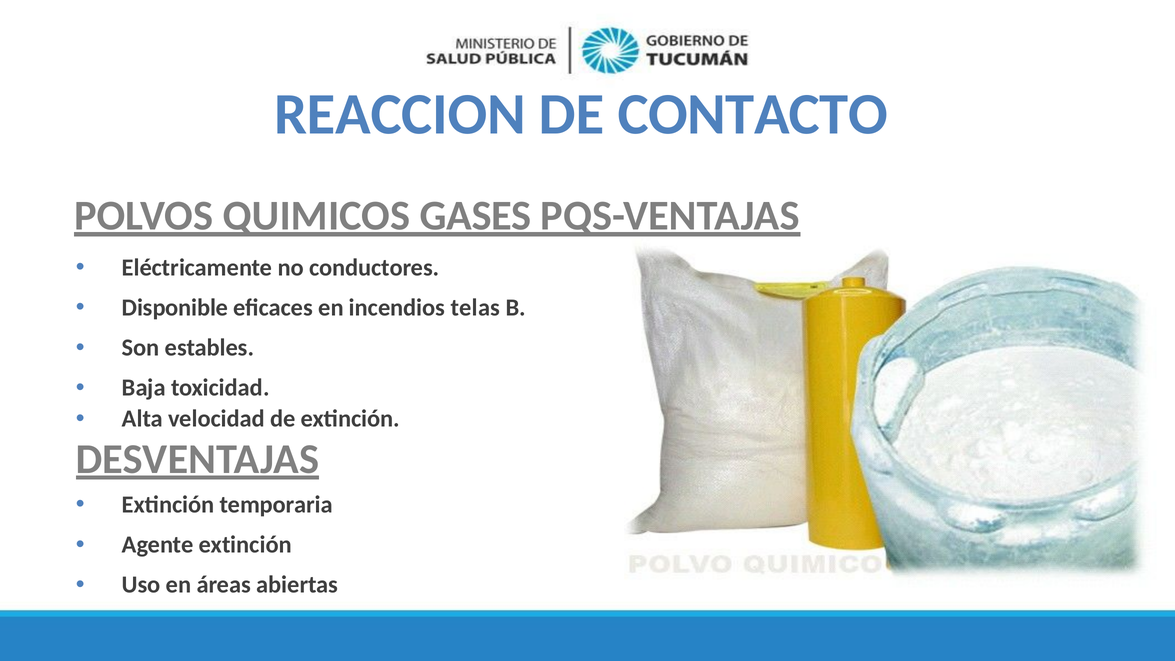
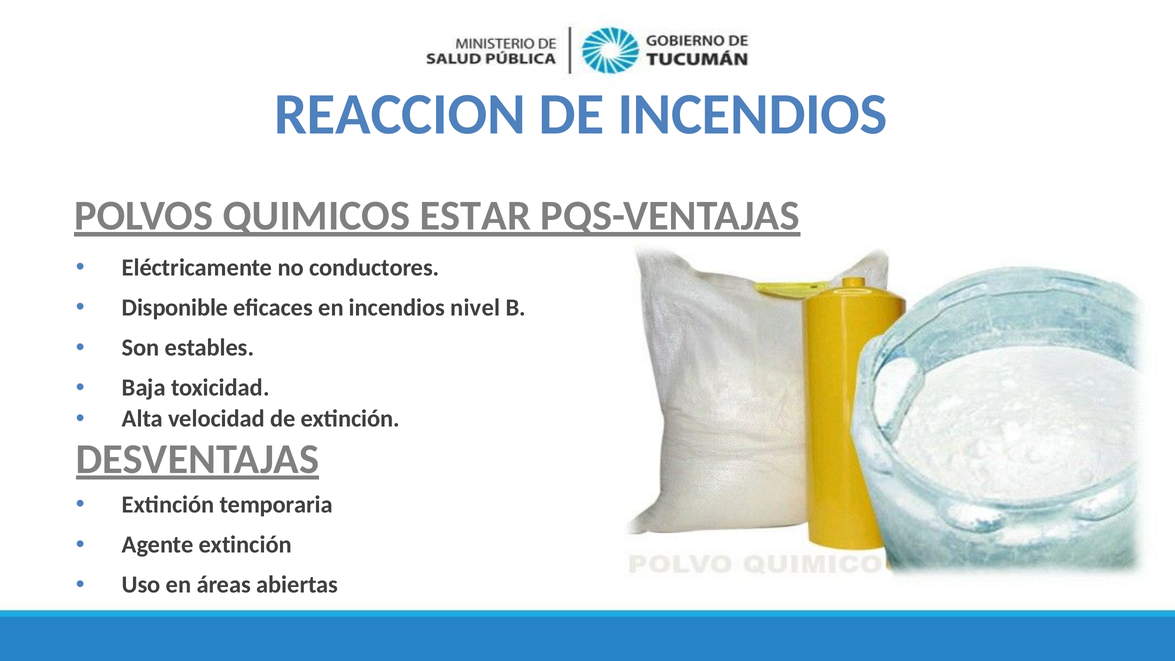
DE CONTACTO: CONTACTO -> INCENDIOS
GASES: GASES -> ESTAR
telas: telas -> nivel
